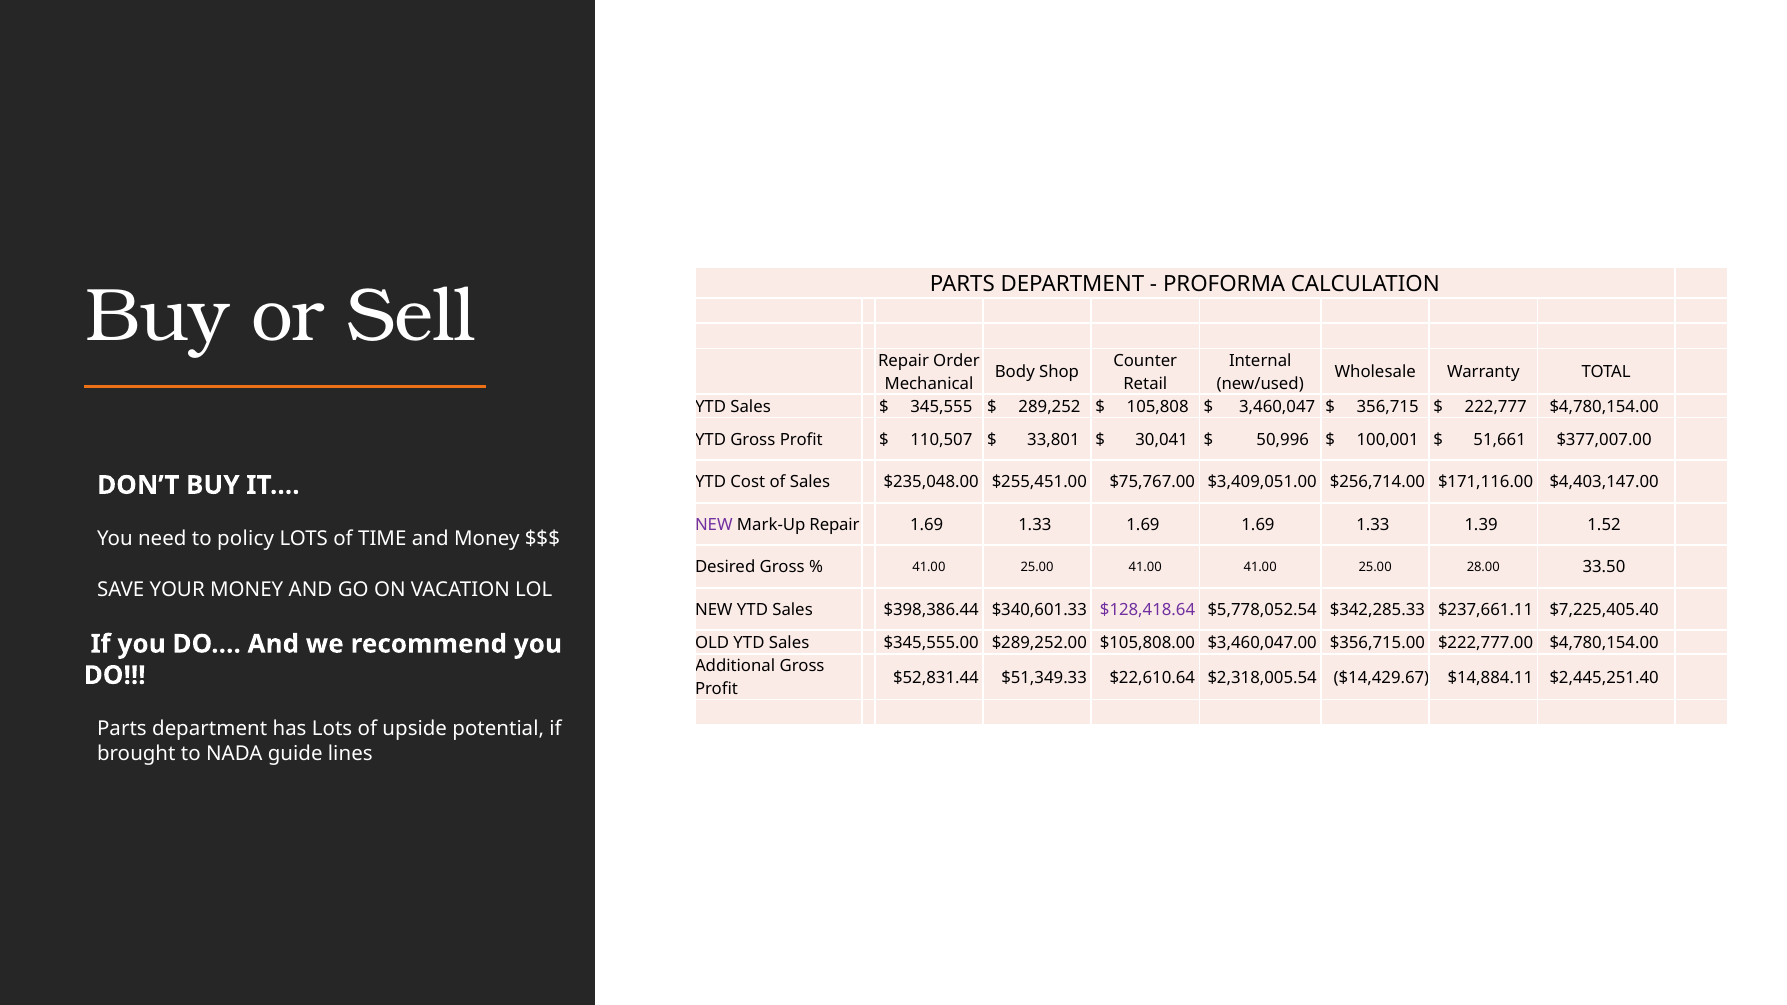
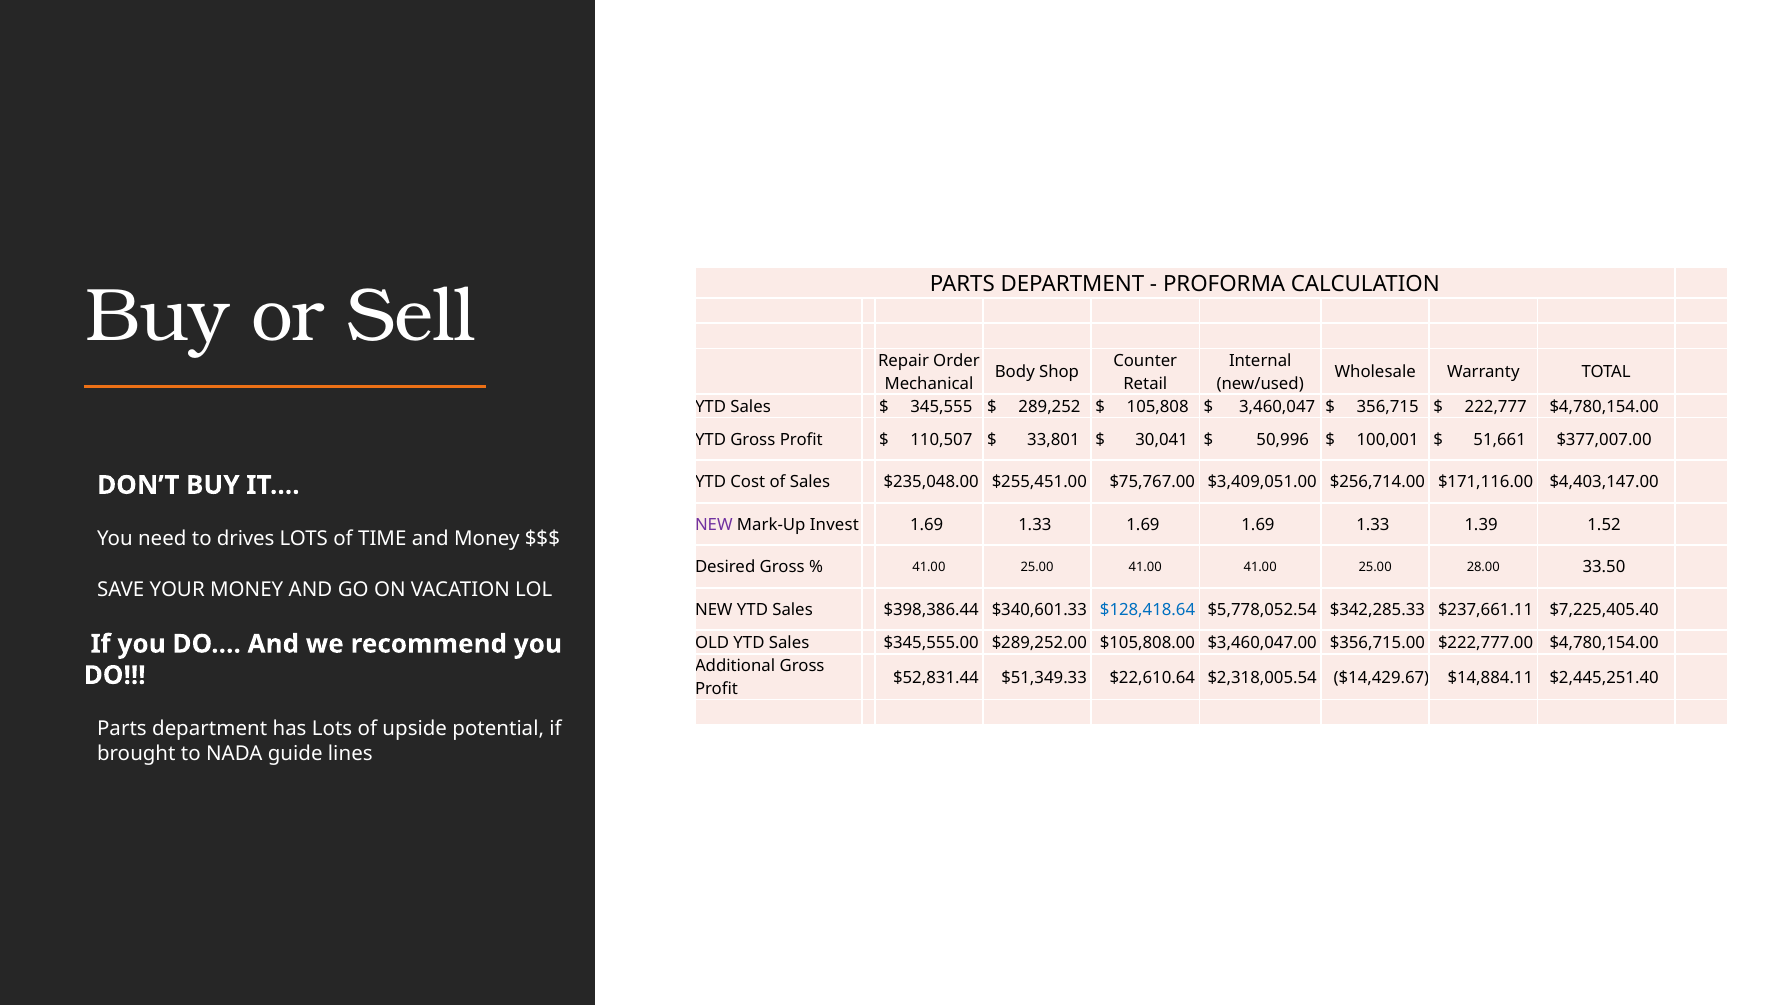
Mark-Up Repair: Repair -> Invest
policy: policy -> drives
$128,418.64 colour: purple -> blue
